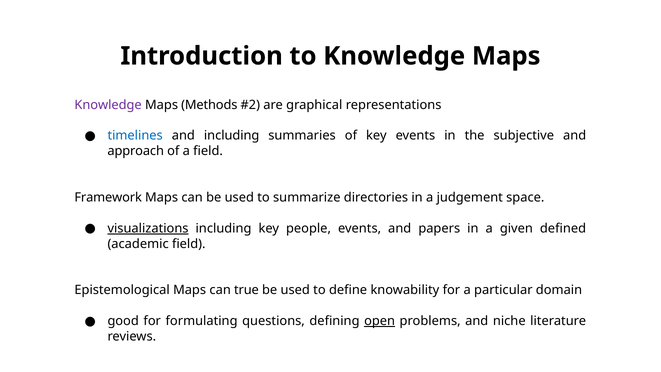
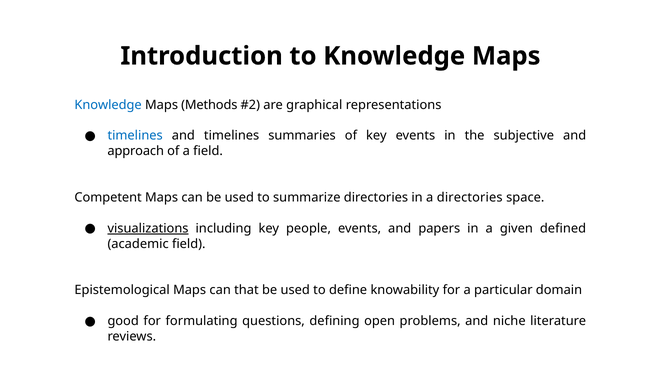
Knowledge at (108, 105) colour: purple -> blue
and including: including -> timelines
Framework: Framework -> Competent
a judgement: judgement -> directories
true: true -> that
open underline: present -> none
